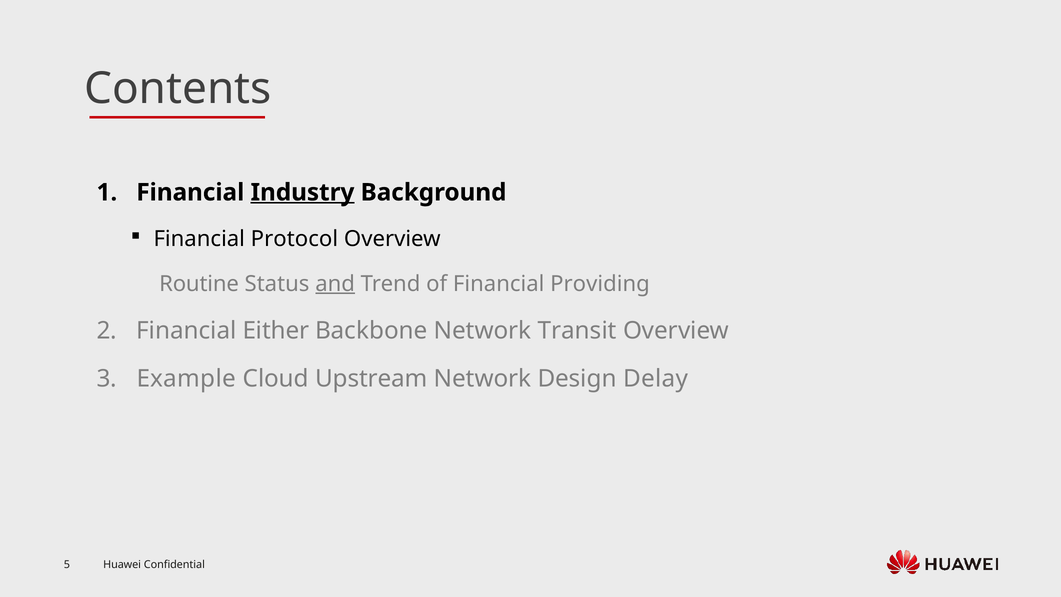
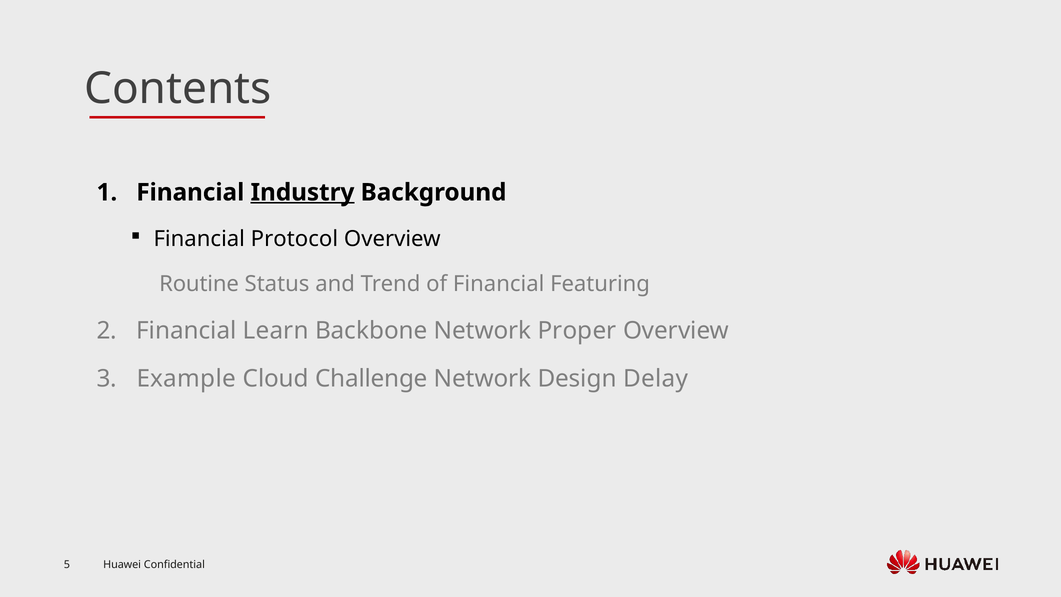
and underline: present -> none
Providing: Providing -> Featuring
Either: Either -> Learn
Transit: Transit -> Proper
Upstream: Upstream -> Challenge
